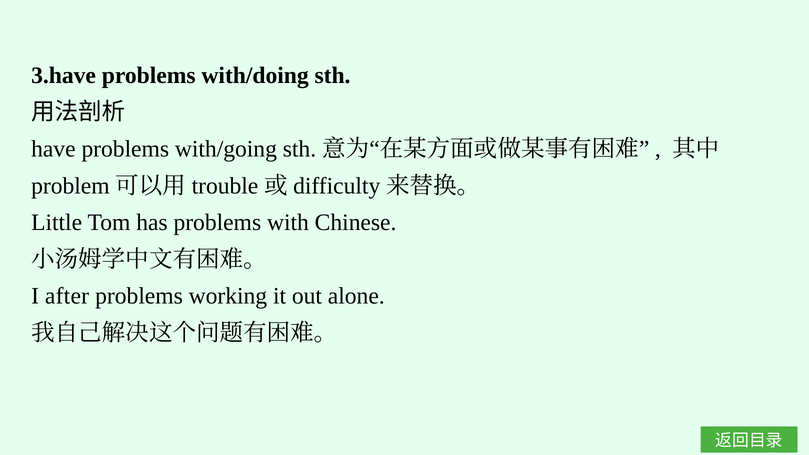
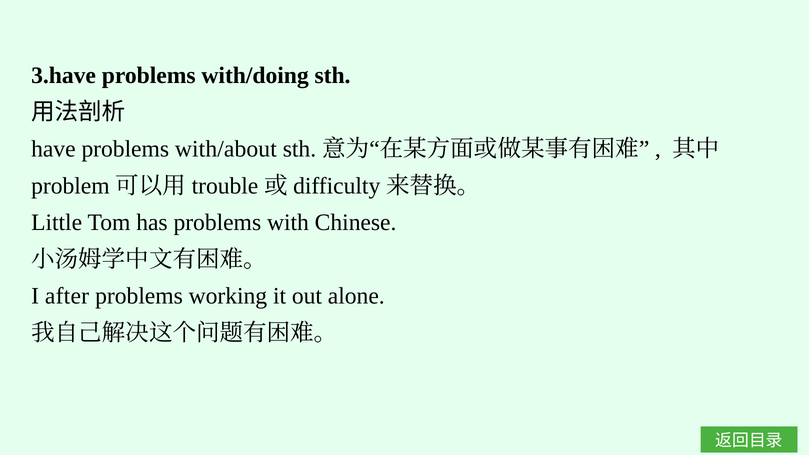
with/going: with/going -> with/about
